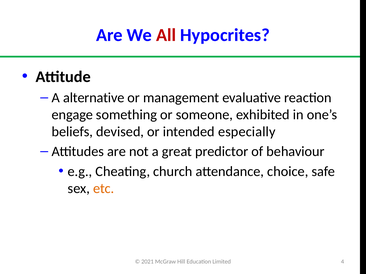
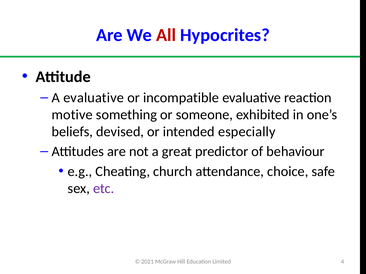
A alternative: alternative -> evaluative
management: management -> incompatible
engage: engage -> motive
etc colour: orange -> purple
